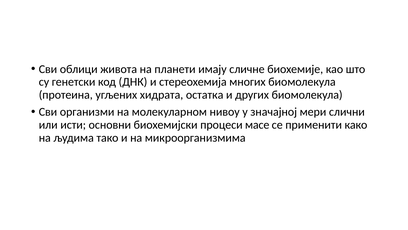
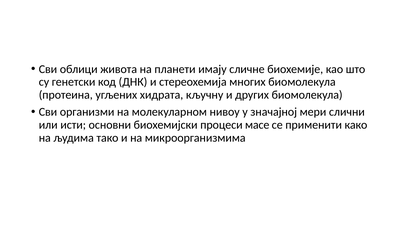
остатка: остатка -> кључну
